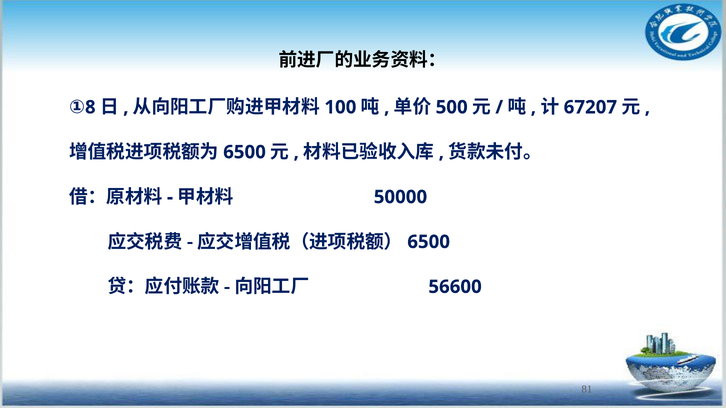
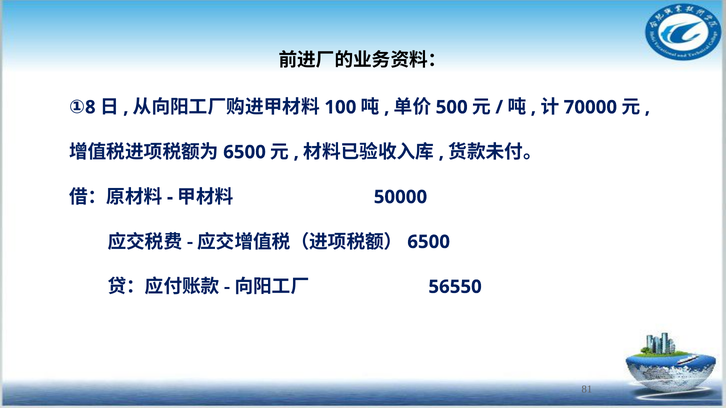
67207: 67207 -> 70000
56600: 56600 -> 56550
